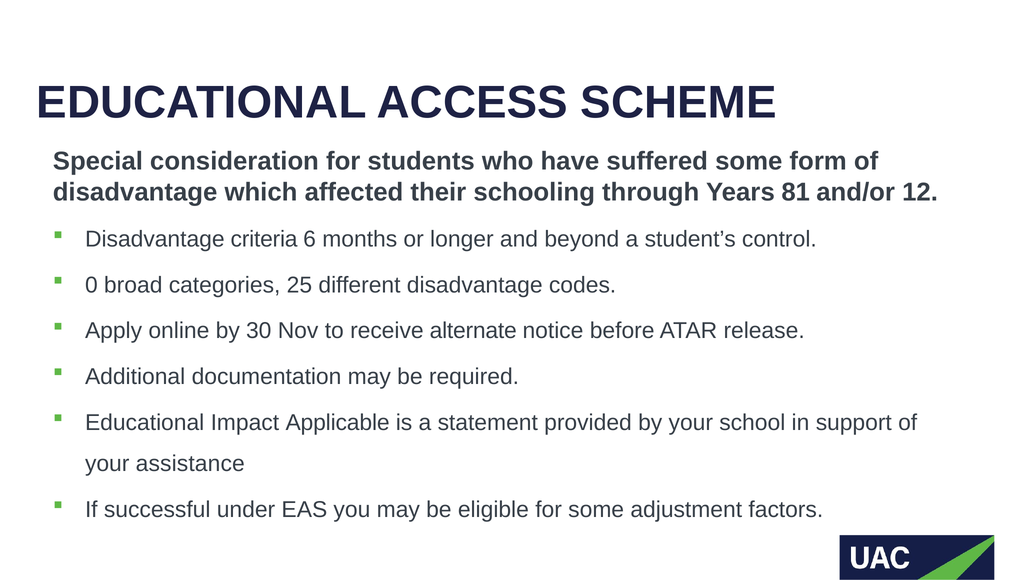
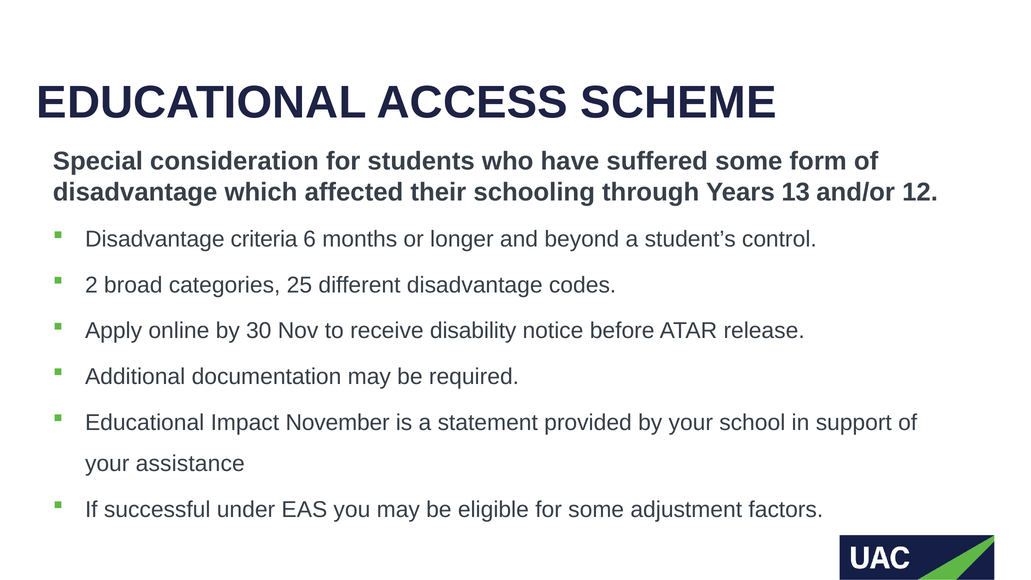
81: 81 -> 13
0: 0 -> 2
alternate: alternate -> disability
Applicable: Applicable -> November
